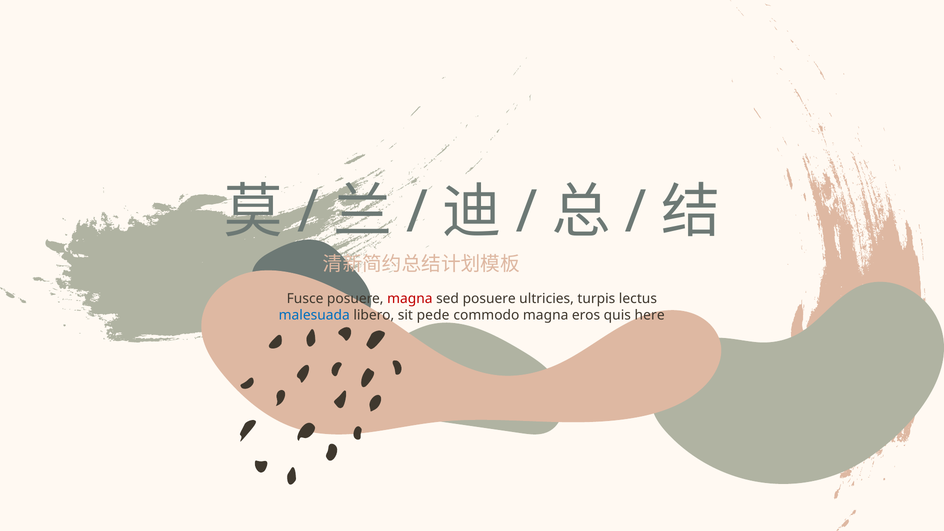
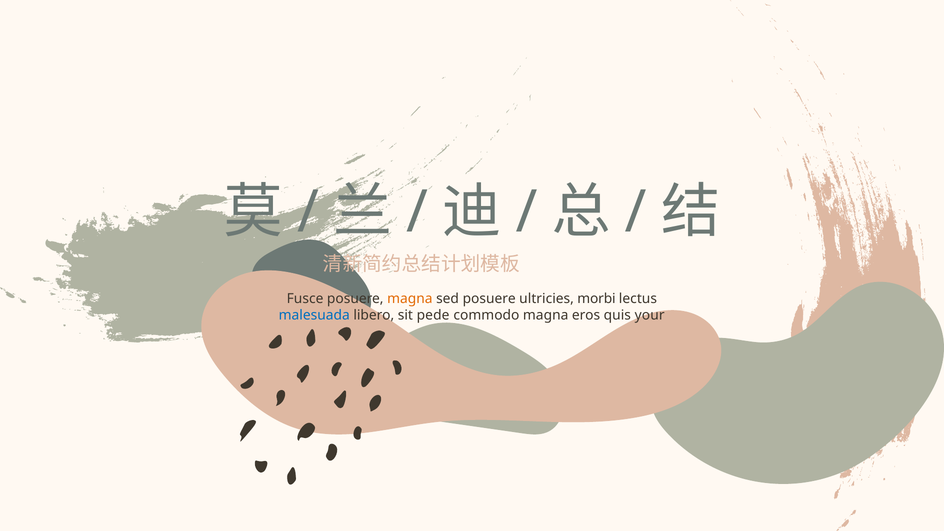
magna at (410, 299) colour: red -> orange
turpis: turpis -> morbi
here: here -> your
